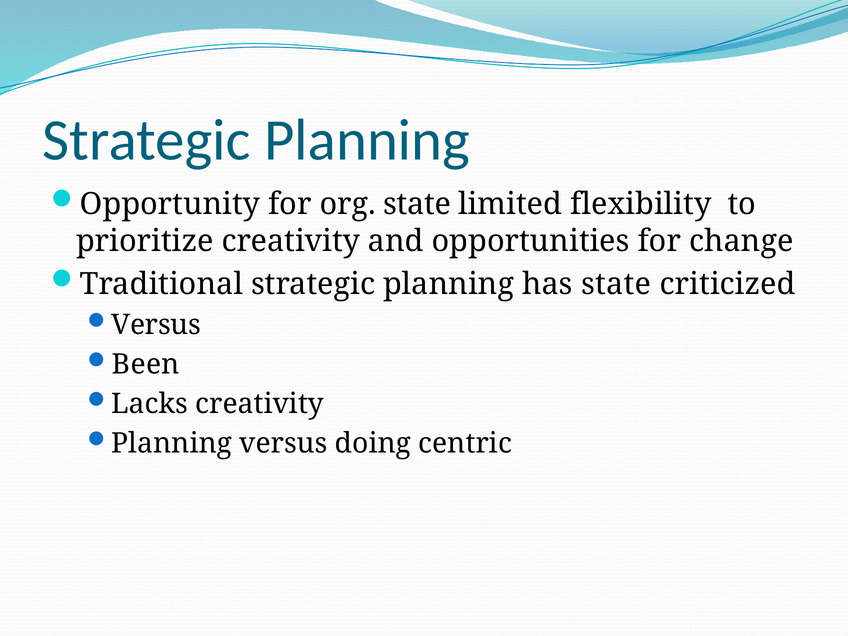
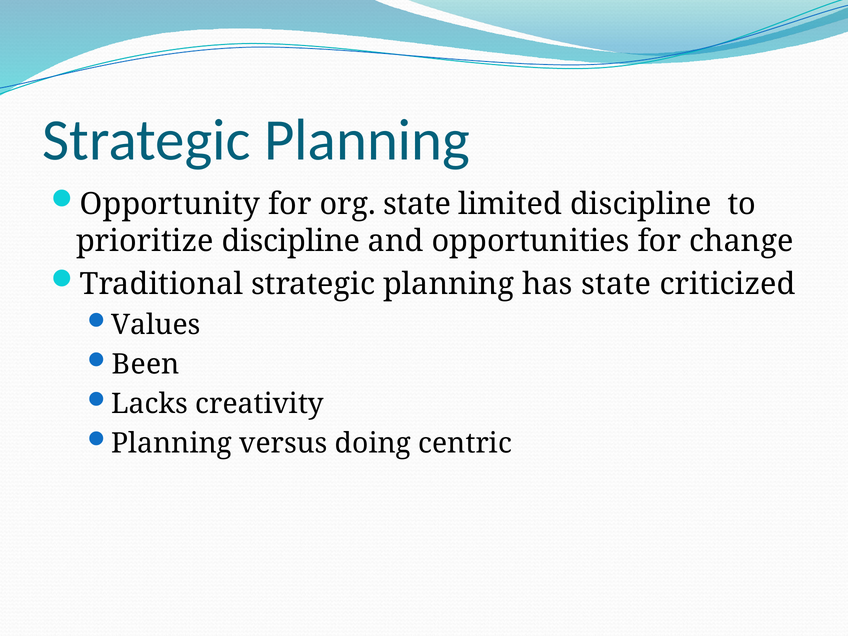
limited flexibility: flexibility -> discipline
prioritize creativity: creativity -> discipline
Versus at (156, 325): Versus -> Values
